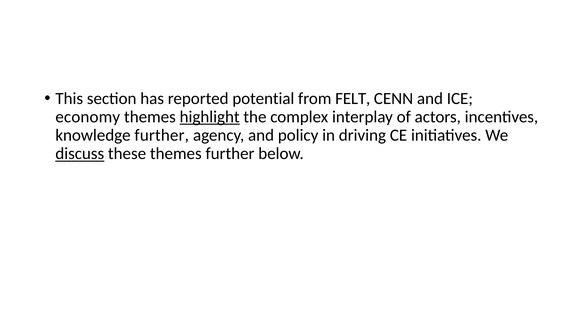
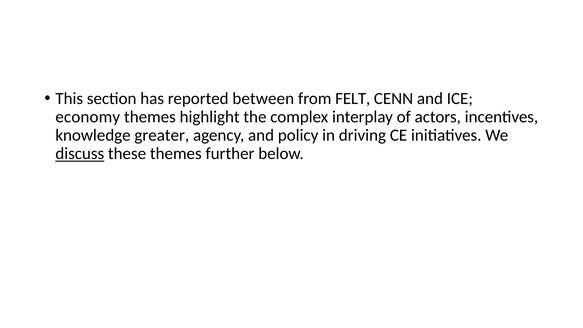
potential: potential -> between
highlight underline: present -> none
knowledge further: further -> greater
